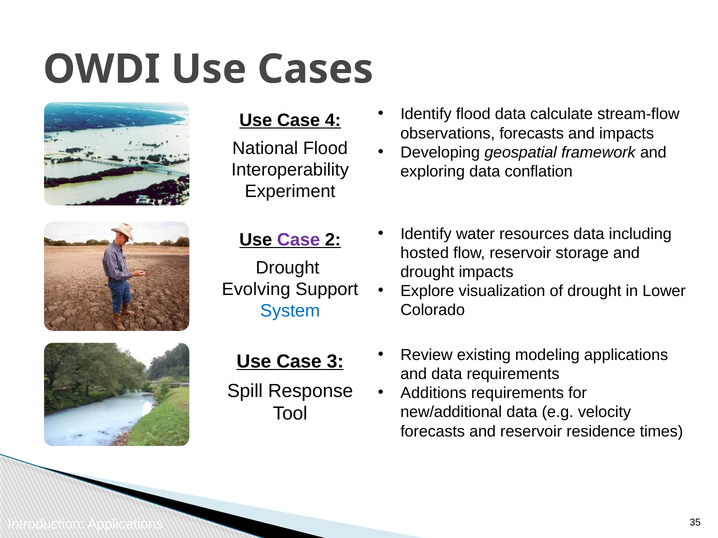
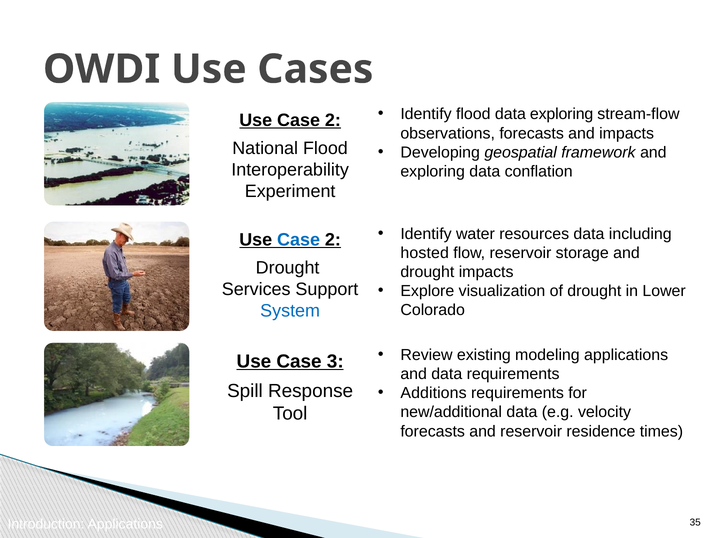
data calculate: calculate -> exploring
4 at (333, 120): 4 -> 2
Case at (299, 240) colour: purple -> blue
Evolving: Evolving -> Services
